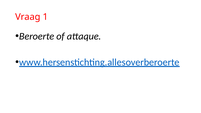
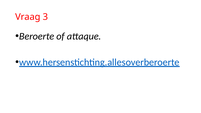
1: 1 -> 3
